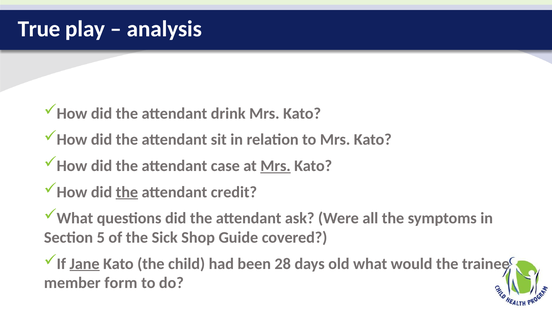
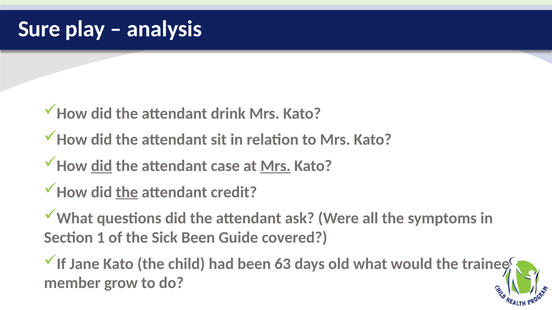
True: True -> Sure
did at (102, 166) underline: none -> present
5: 5 -> 1
Sick Shop: Shop -> Been
Jane underline: present -> none
28: 28 -> 63
form: form -> grow
